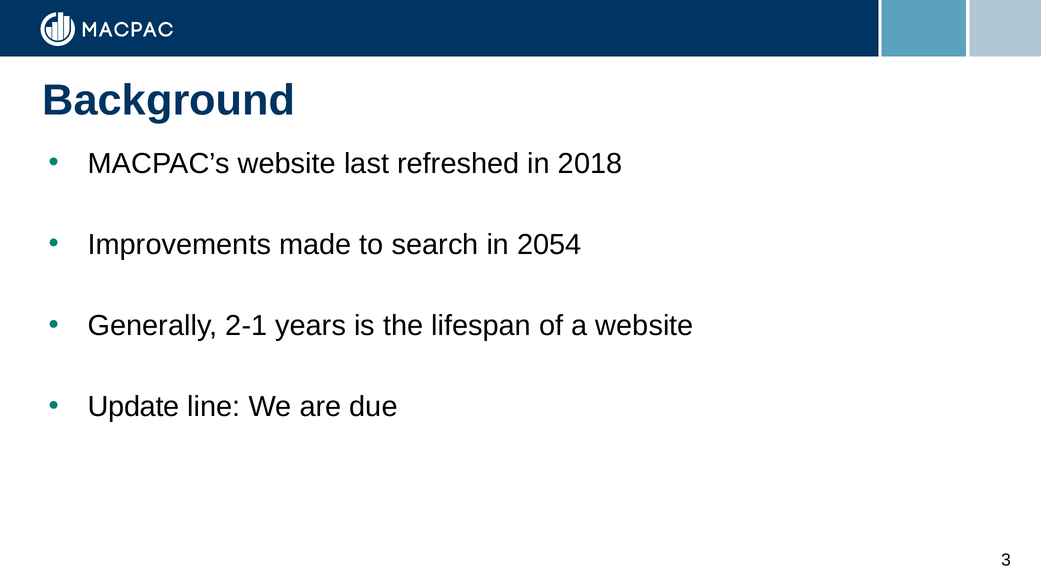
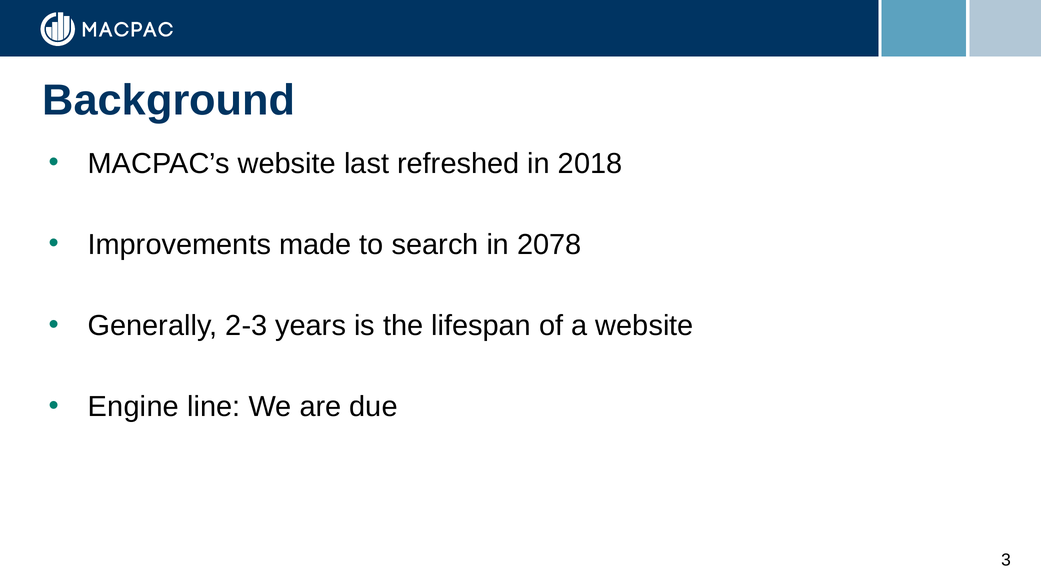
2054: 2054 -> 2078
2-1: 2-1 -> 2-3
Update: Update -> Engine
